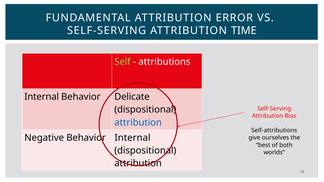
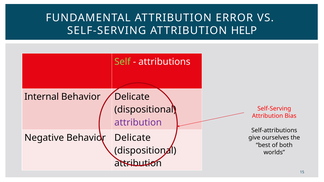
TIME: TIME -> HELP
attribution at (138, 123) colour: blue -> purple
Internal at (133, 138): Internal -> Delicate
